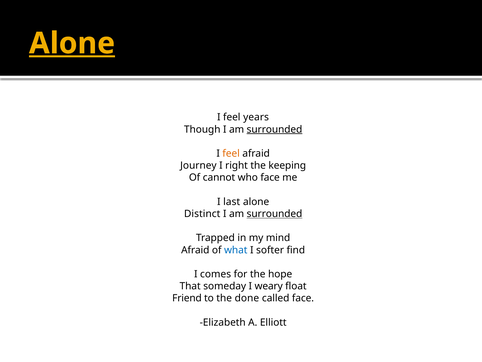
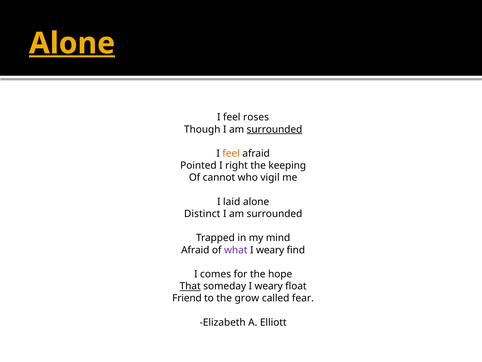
years: years -> roses
Journey: Journey -> Pointed
who face: face -> vigil
last: last -> laid
surrounded at (274, 214) underline: present -> none
what colour: blue -> purple
softer at (270, 250): softer -> weary
That underline: none -> present
done: done -> grow
called face: face -> fear
